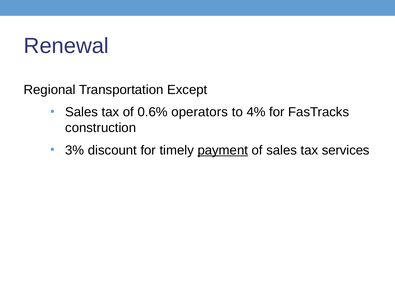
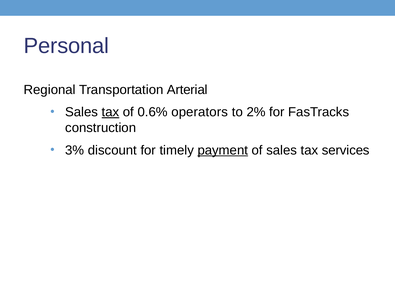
Renewal: Renewal -> Personal
Except: Except -> Arterial
tax at (110, 112) underline: none -> present
4%: 4% -> 2%
